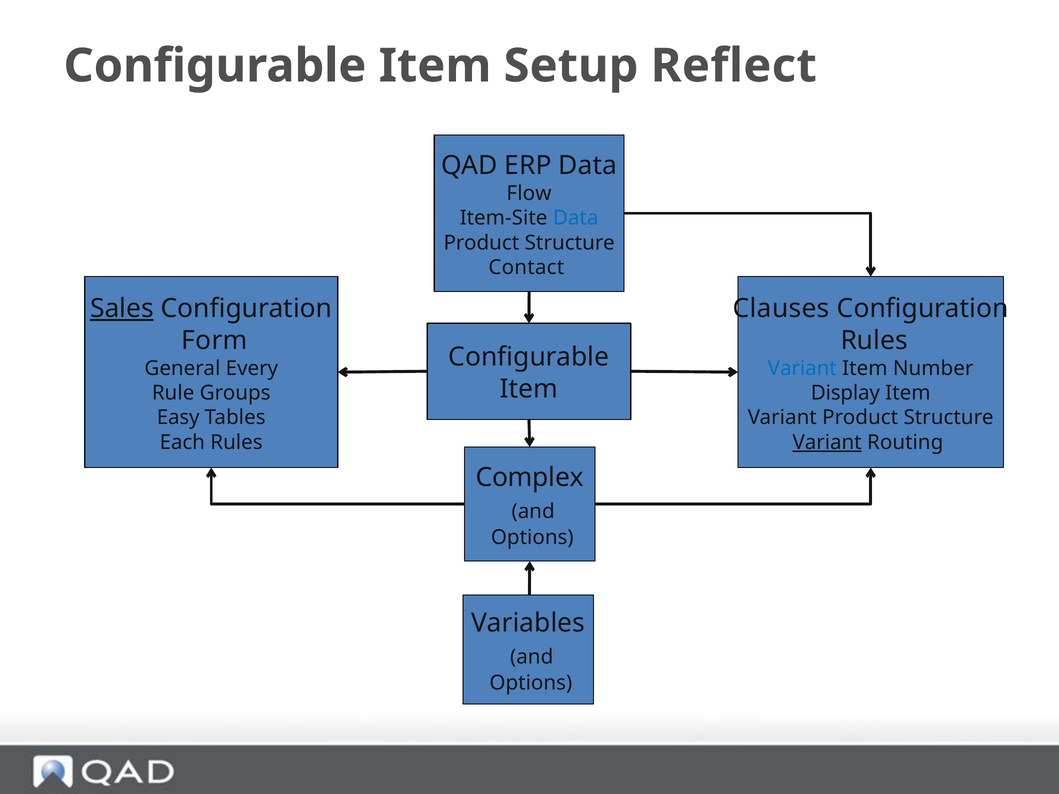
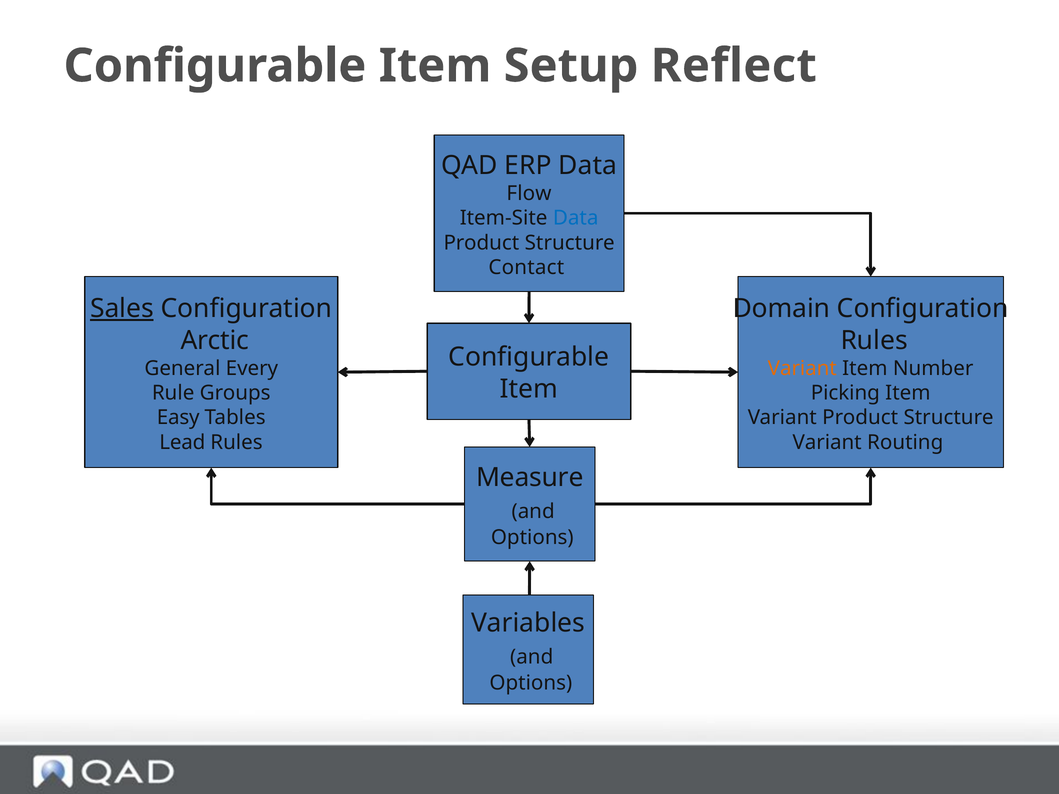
Clauses: Clauses -> Domain
Form: Form -> Arctic
Variant at (802, 368) colour: blue -> orange
Display: Display -> Picking
Each: Each -> Lead
Variant at (827, 443) underline: present -> none
Complex: Complex -> Measure
